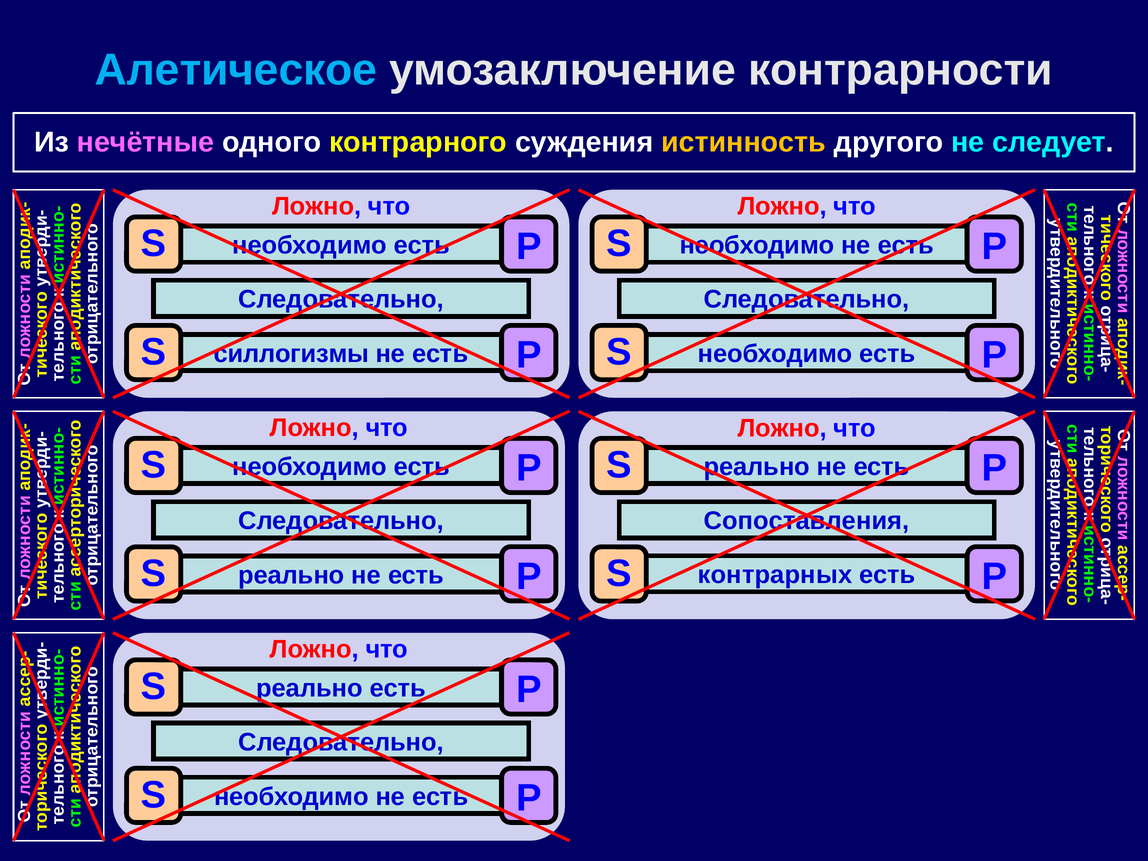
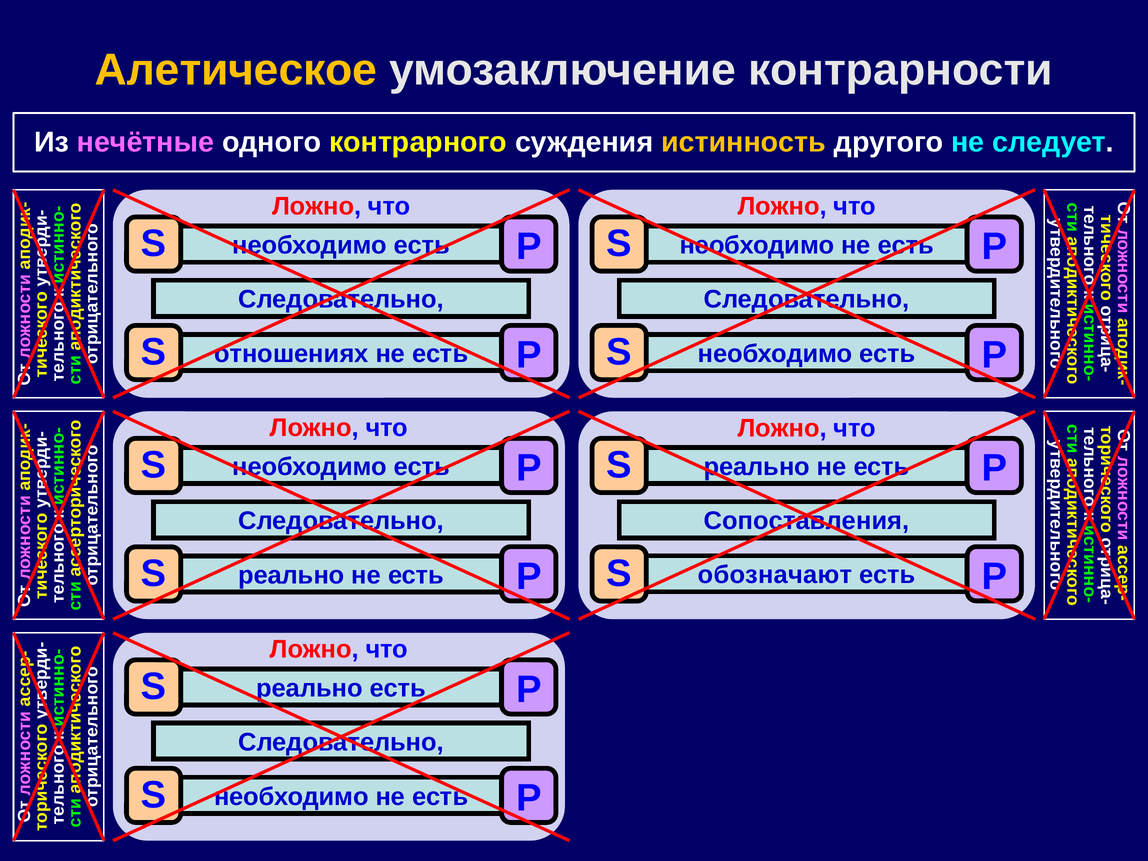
Алетическое colour: light blue -> yellow
силлогизмы: силлогизмы -> отношениях
контрарных: контрарных -> обозначают
